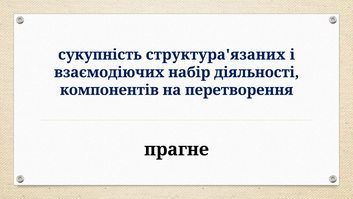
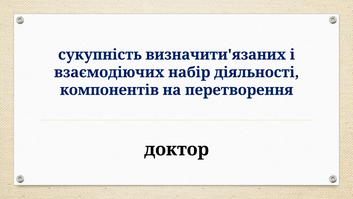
структура'язаних: структура'язаних -> визначити'язаних
прагне: прагне -> доктор
